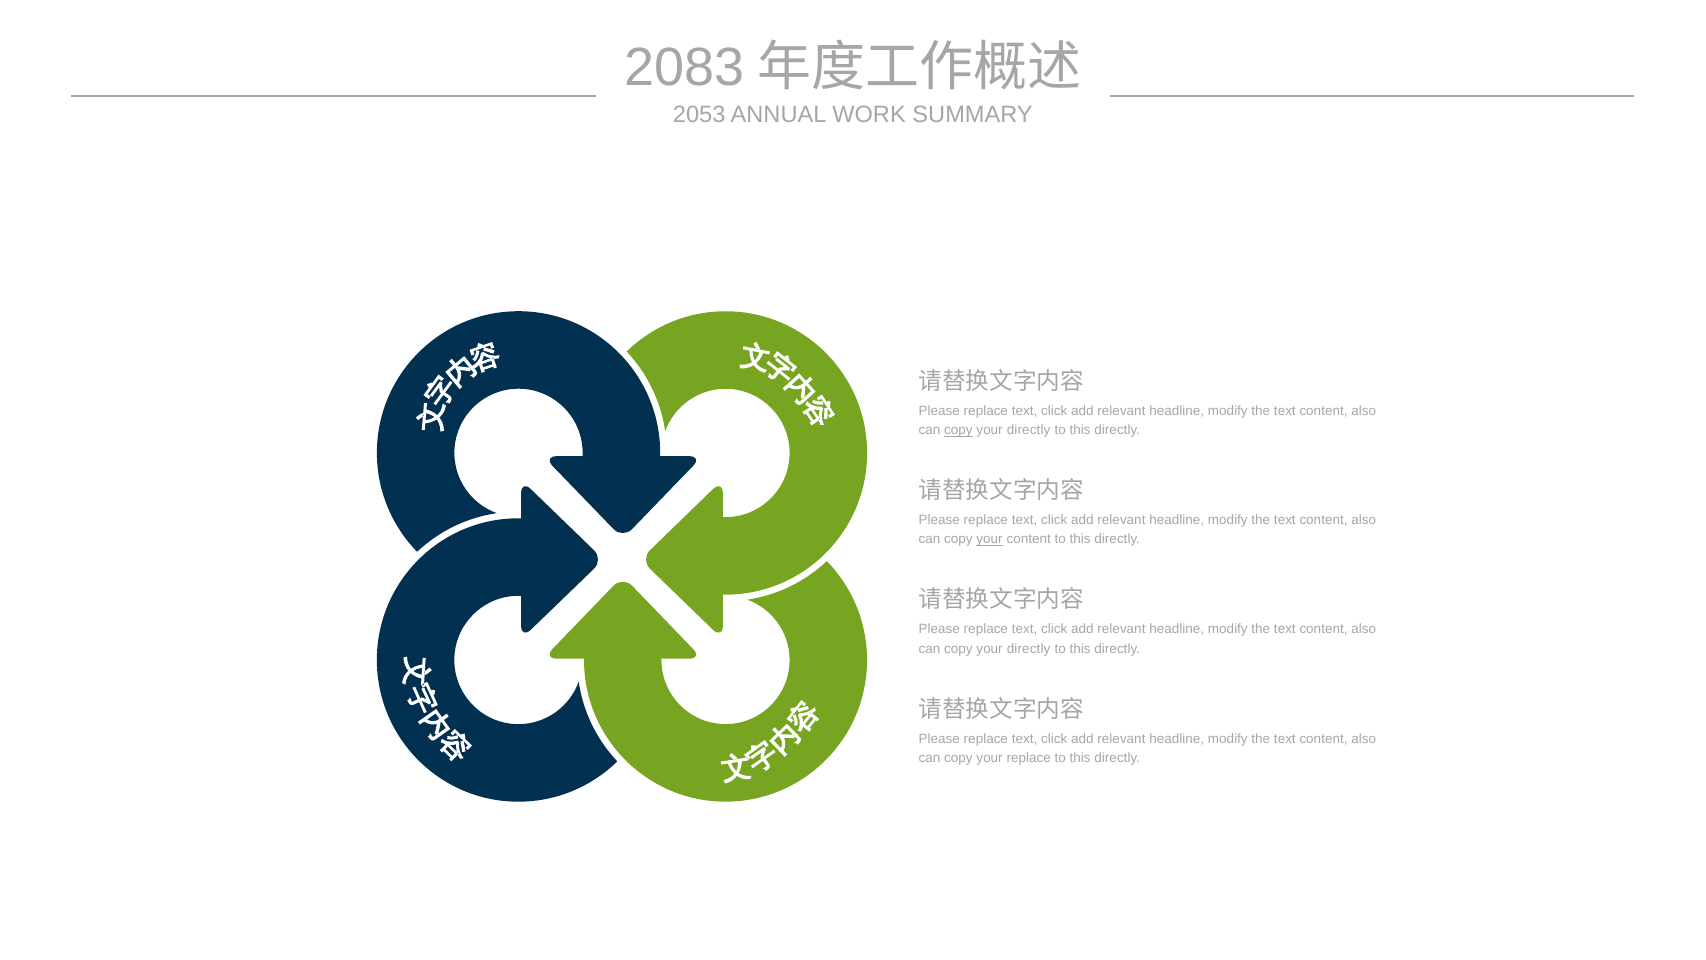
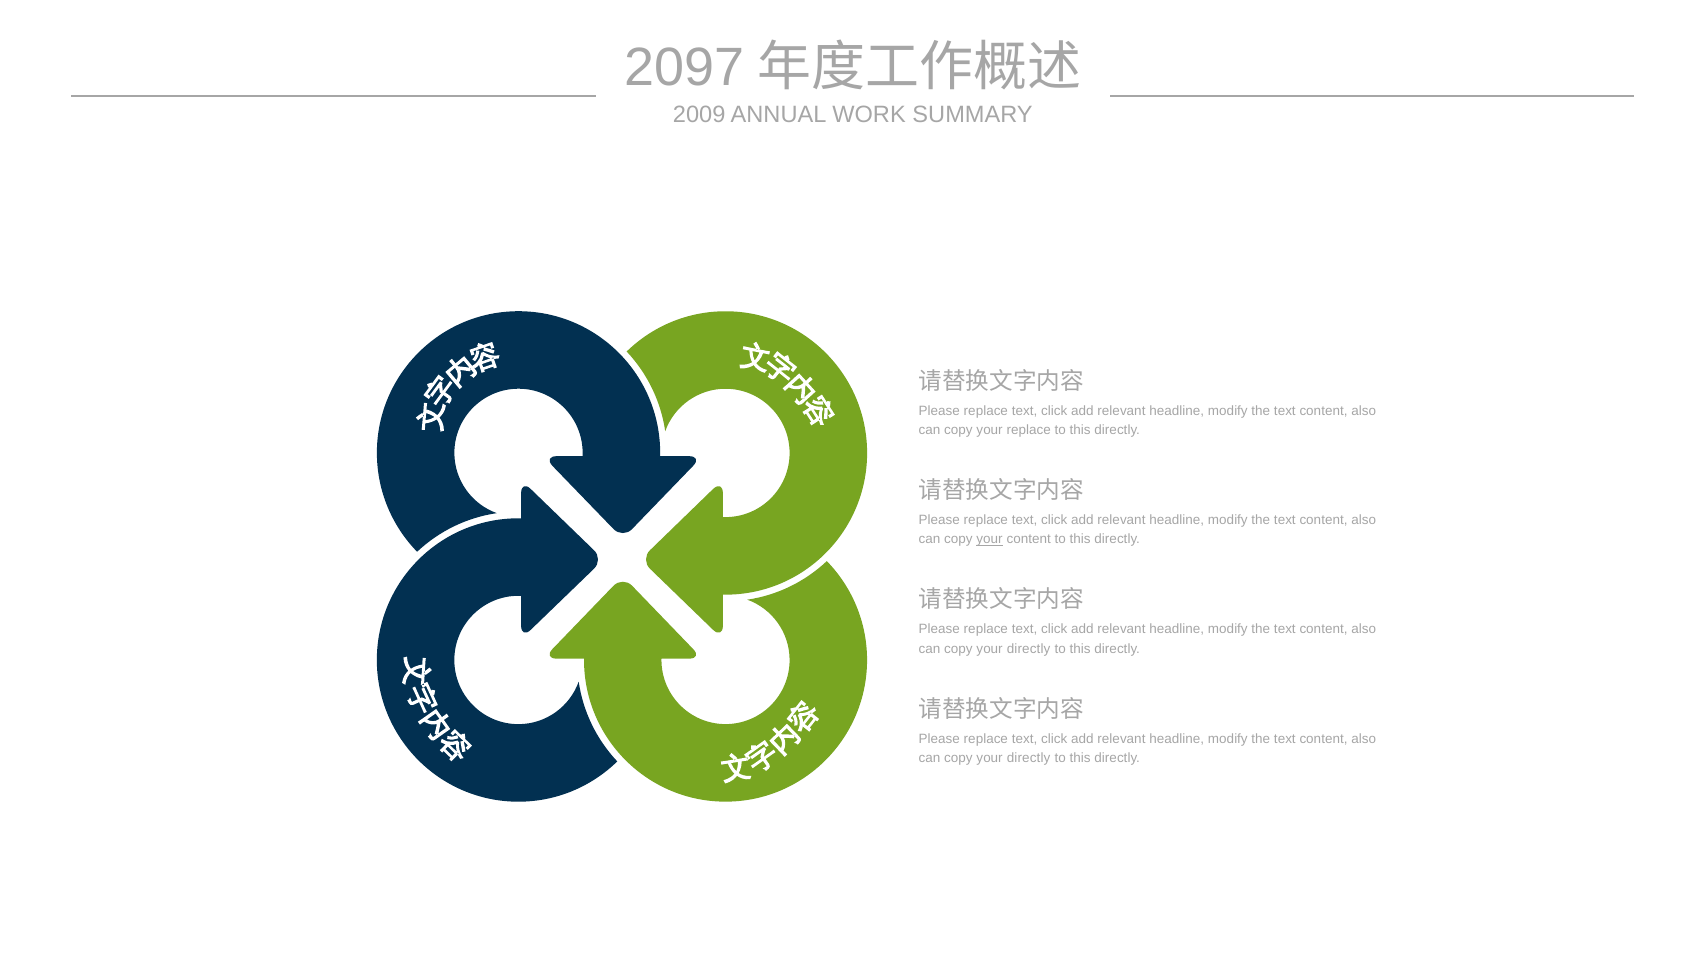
2083: 2083 -> 2097
2053: 2053 -> 2009
copy at (958, 430) underline: present -> none
directly at (1029, 430): directly -> replace
replace at (1029, 758): replace -> directly
